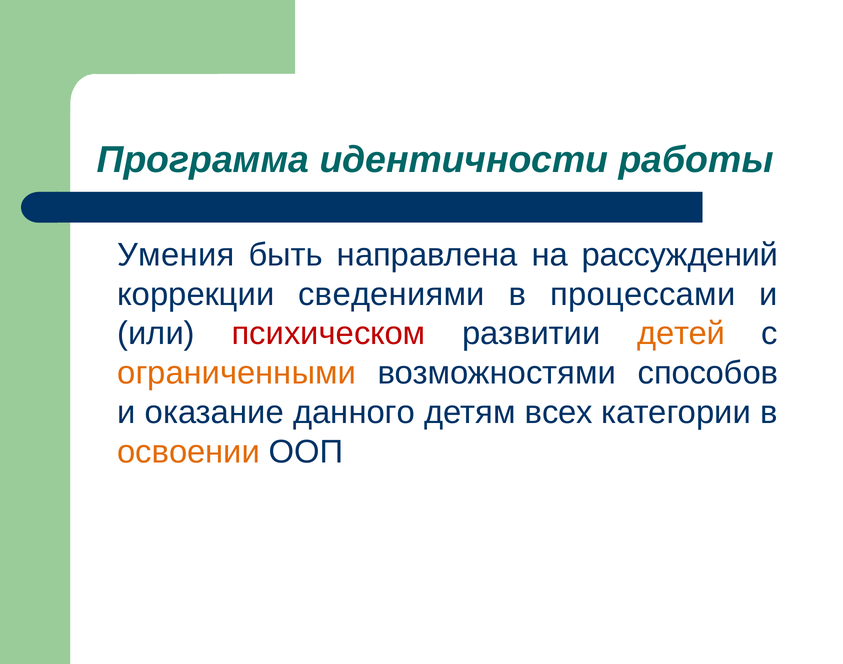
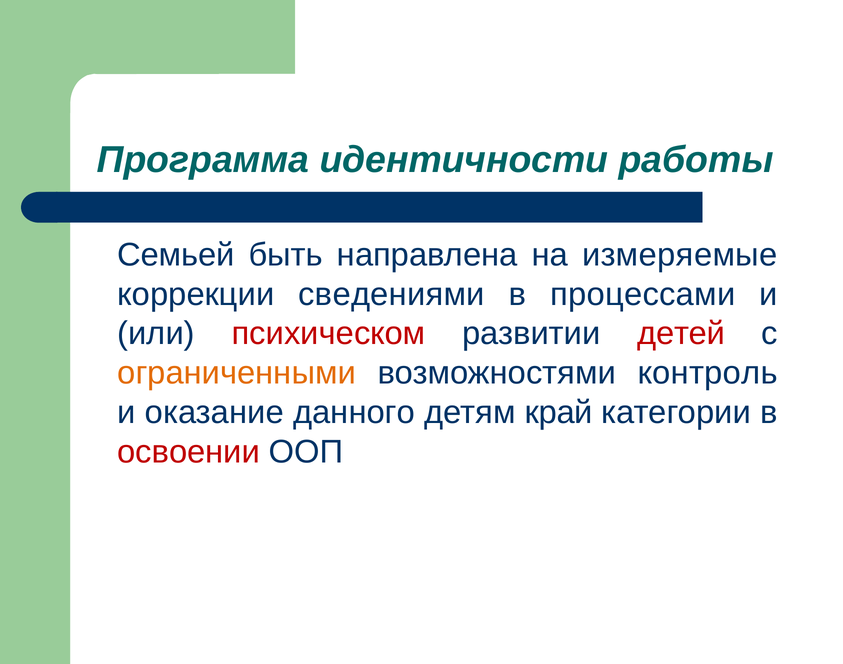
Умения: Умения -> Семьей
рассуждений: рассуждений -> измеряемые
детей colour: orange -> red
способов: способов -> контроль
всех: всех -> край
освоении colour: orange -> red
